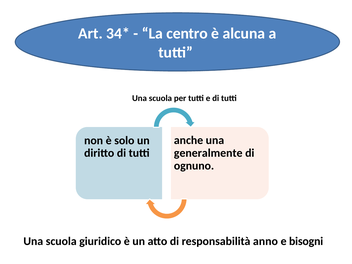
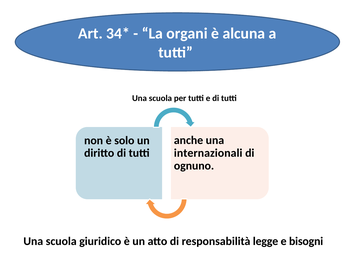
centro: centro -> organi
generalmente: generalmente -> internazionali
anno: anno -> legge
